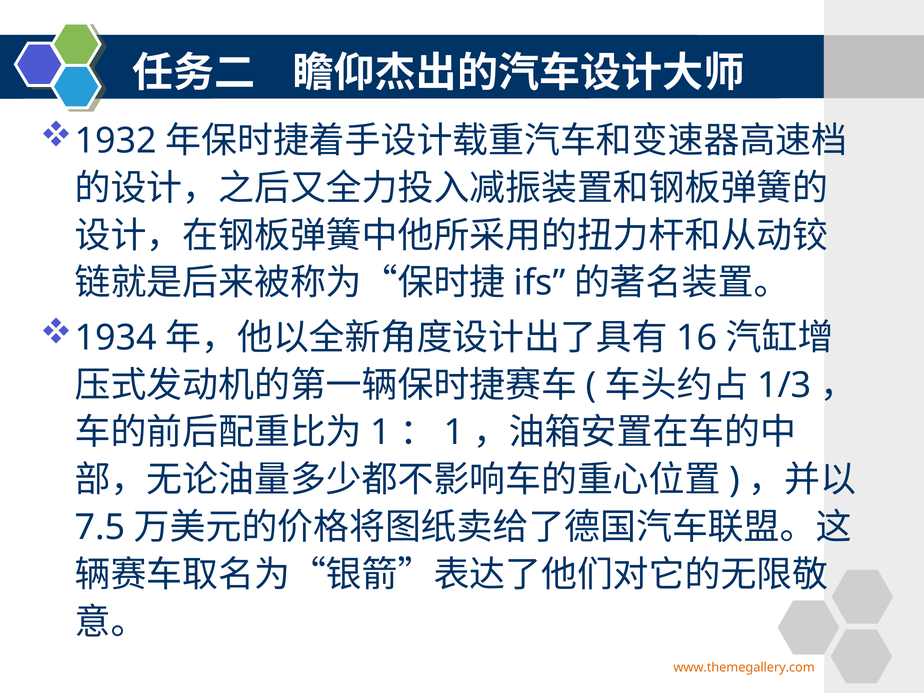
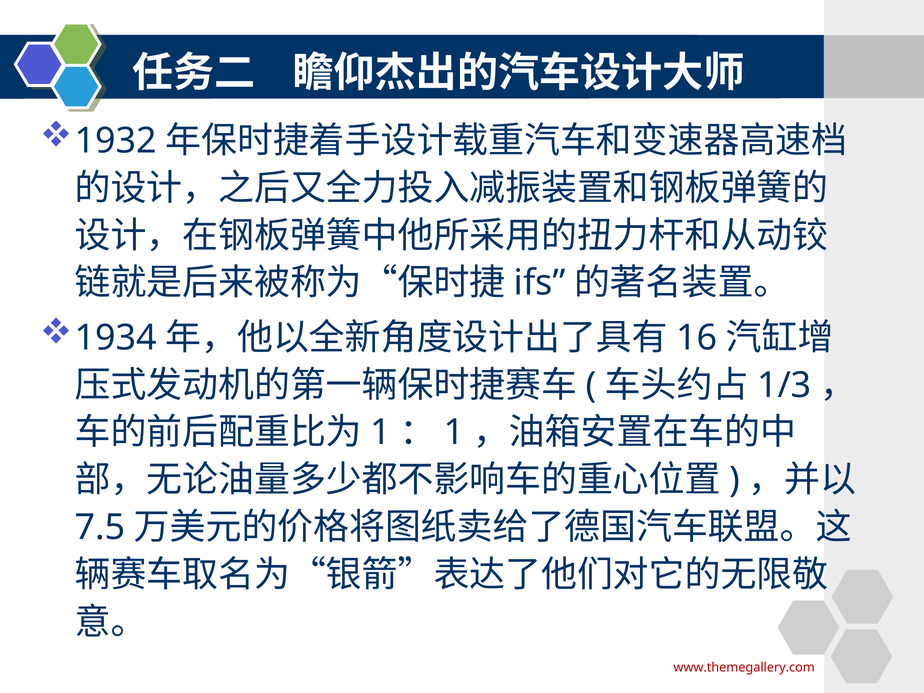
www.themegallery.com colour: orange -> red
